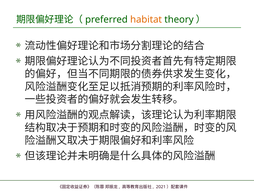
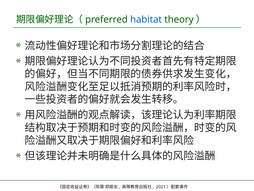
habitat colour: orange -> blue
